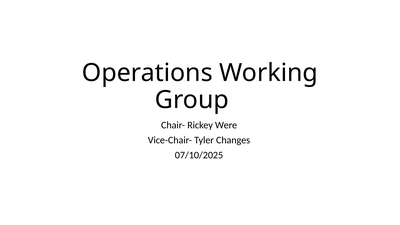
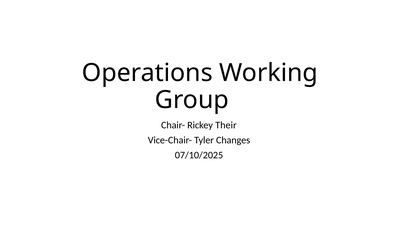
Were: Were -> Their
